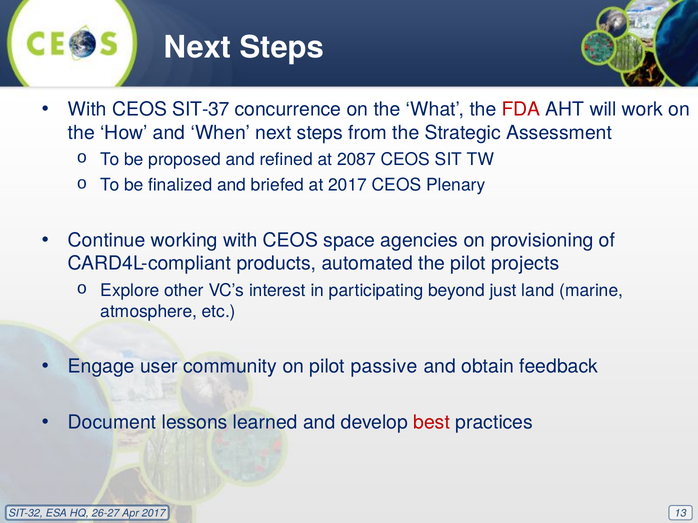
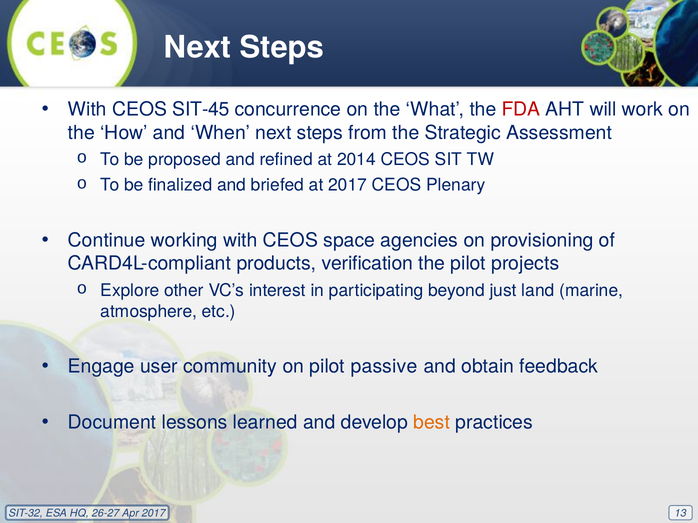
SIT-37: SIT-37 -> SIT-45
2087: 2087 -> 2014
automated: automated -> verification
best colour: red -> orange
